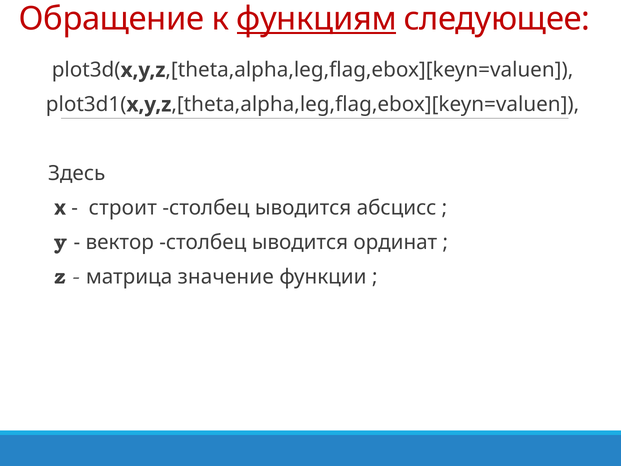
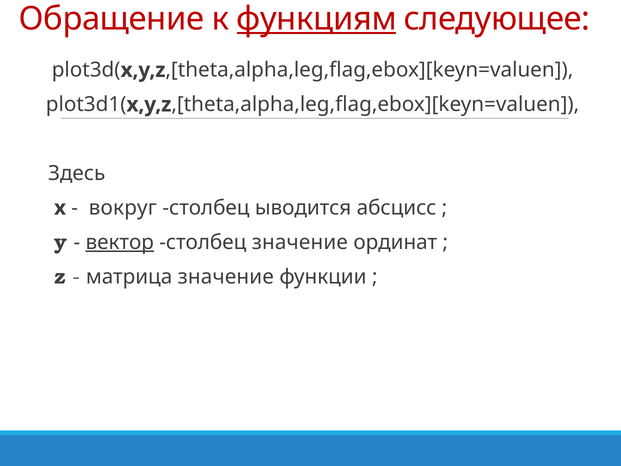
строит: строит -> вокруг
вектор underline: none -> present
ыводится at (300, 242): ыводится -> значение
